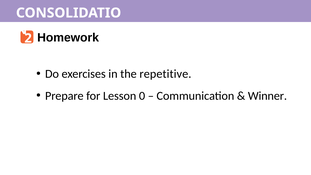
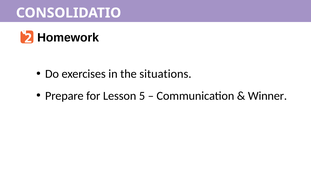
repetitive: repetitive -> situations
0: 0 -> 5
